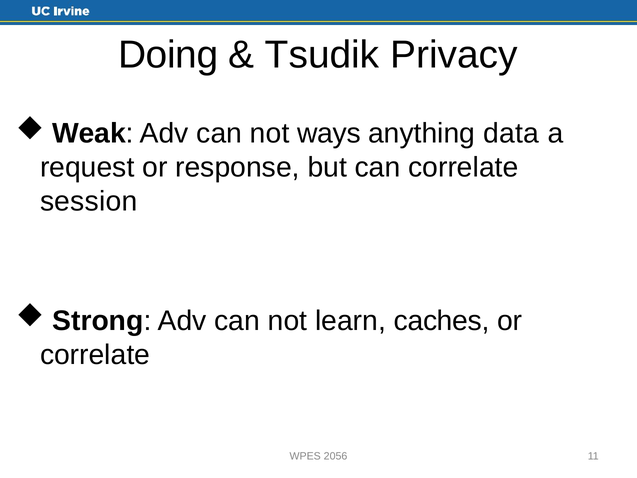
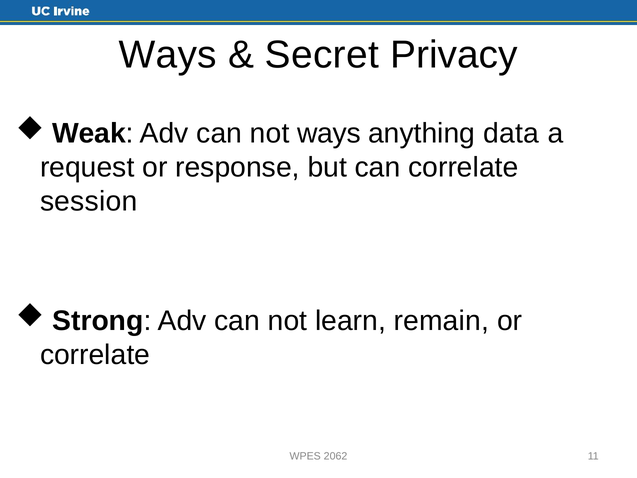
Doing at (168, 55): Doing -> Ways
Tsudik: Tsudik -> Secret
caches: caches -> remain
2056: 2056 -> 2062
